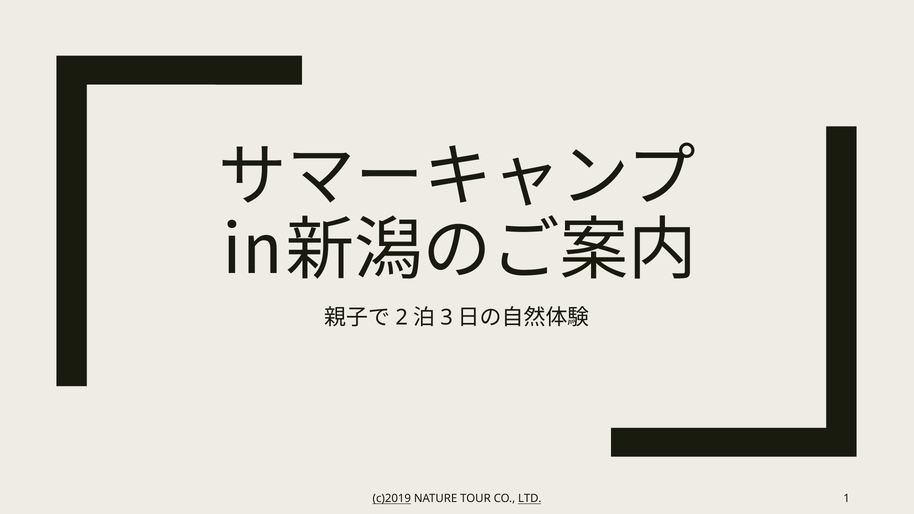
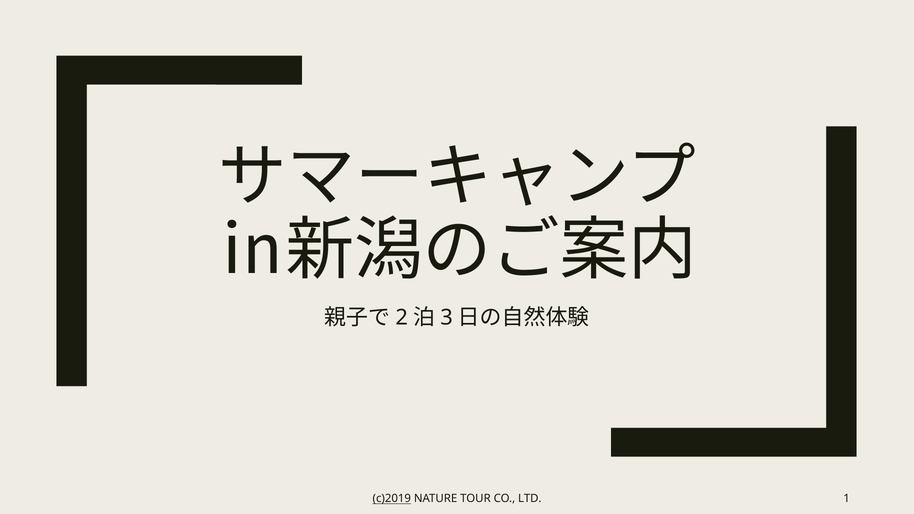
LTD underline: present -> none
